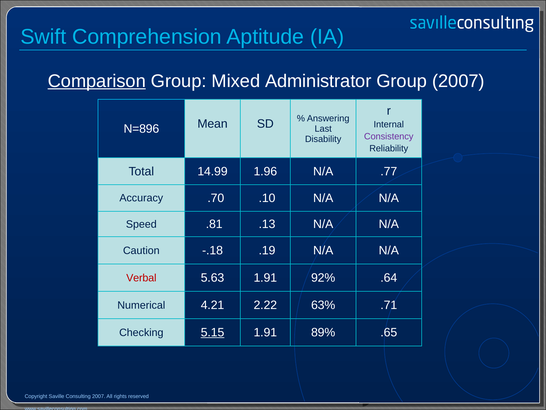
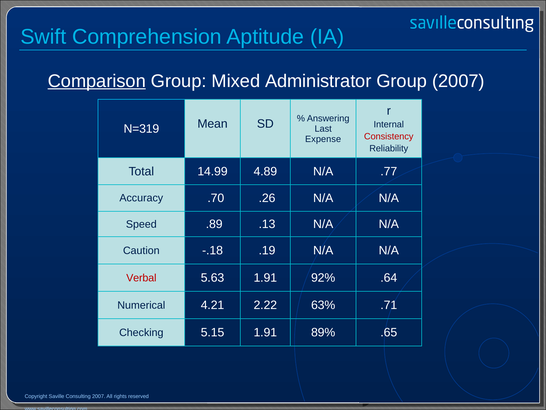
N=896: N=896 -> N=319
Consistency colour: purple -> red
Disability: Disability -> Expense
1.96: 1.96 -> 4.89
.10: .10 -> .26
.81: .81 -> .89
5.15 underline: present -> none
